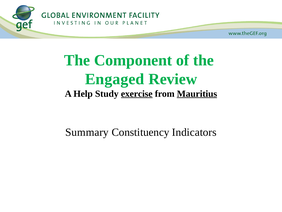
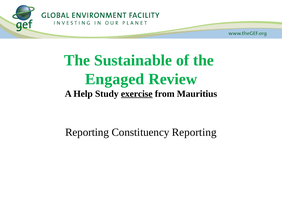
Component: Component -> Sustainable
Mauritius underline: present -> none
Summary at (87, 132): Summary -> Reporting
Constituency Indicators: Indicators -> Reporting
